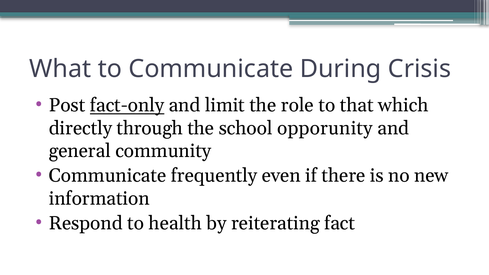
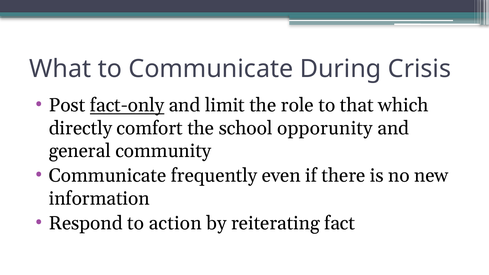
through: through -> comfort
health: health -> action
